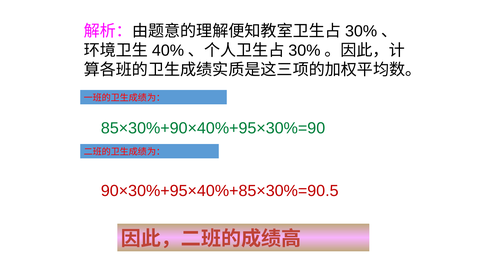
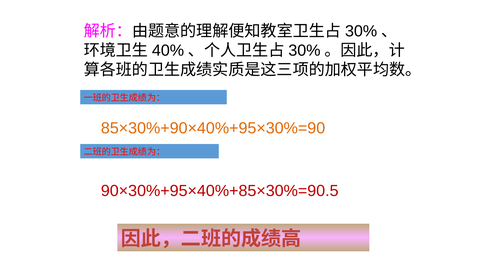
85×30%+90×40%+95×30%=90 colour: green -> orange
